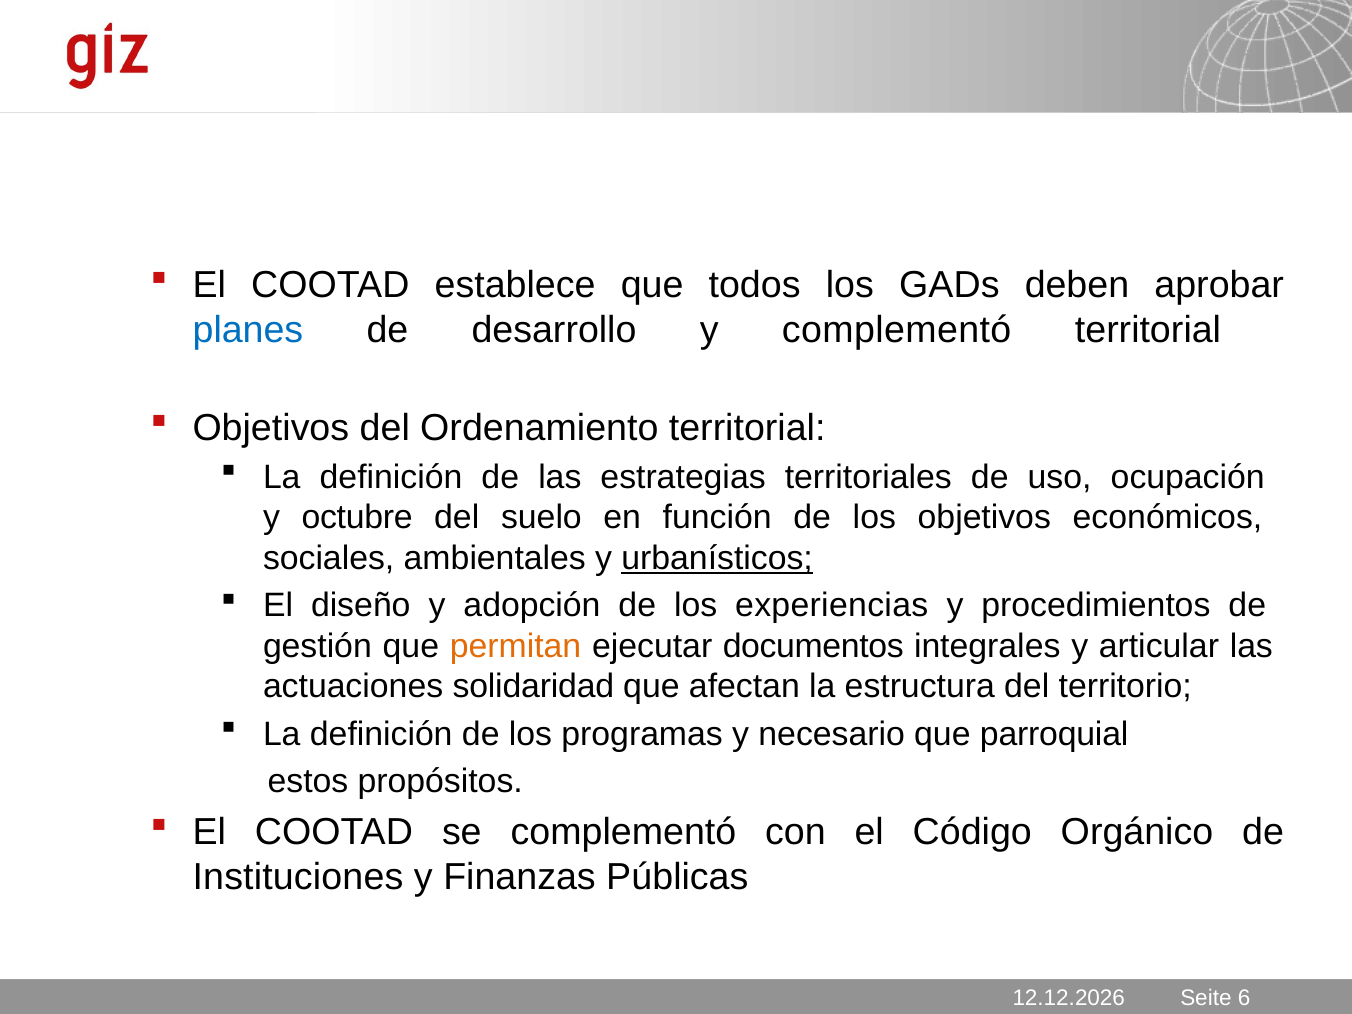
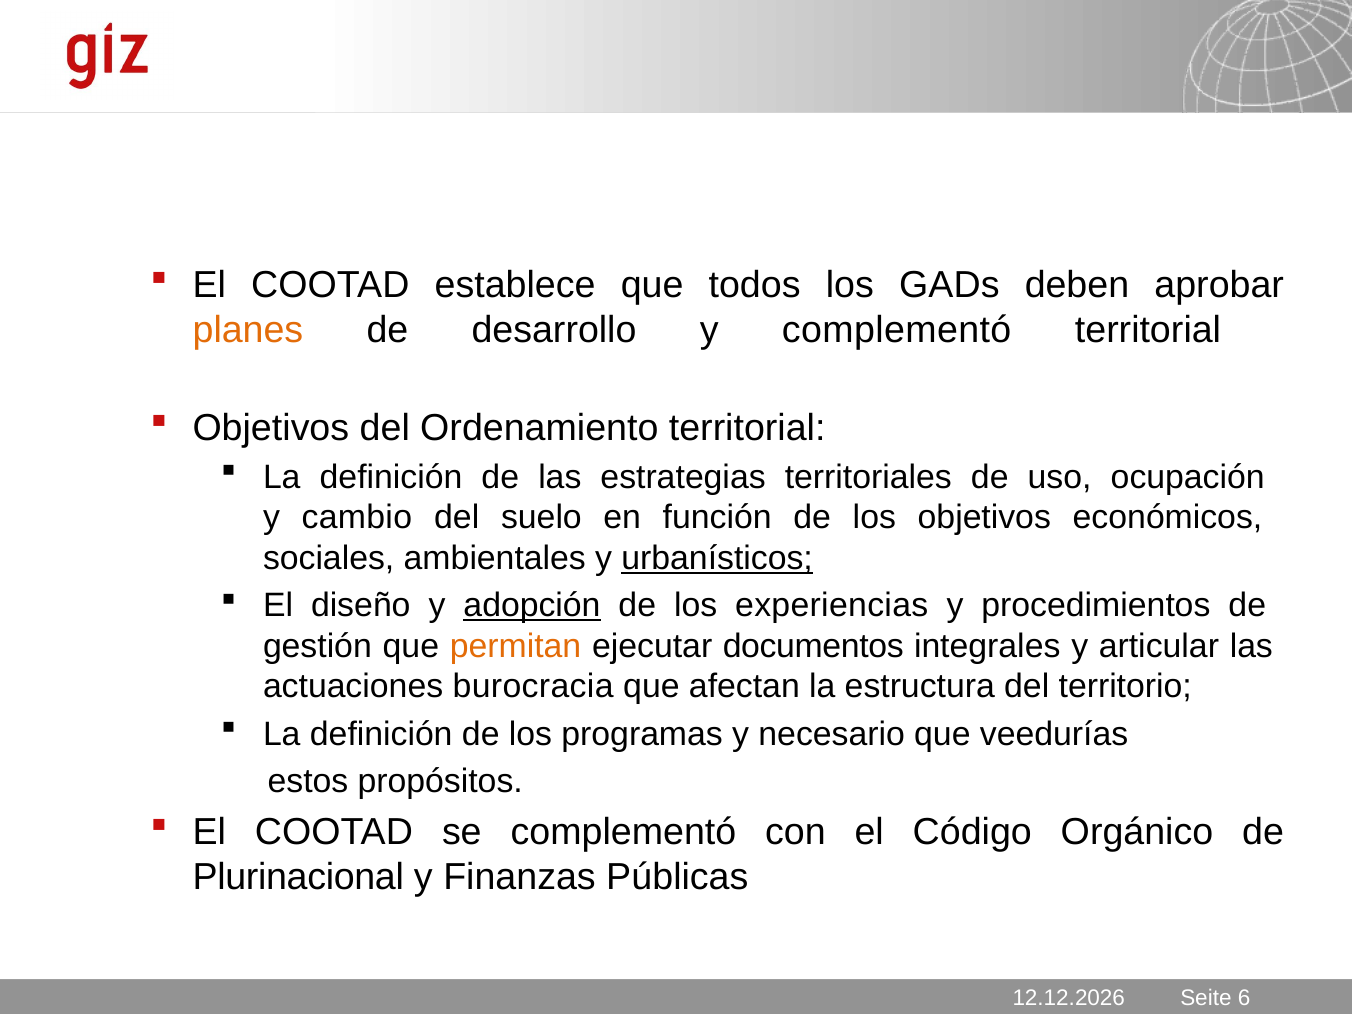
planes colour: blue -> orange
octubre: octubre -> cambio
adopción underline: none -> present
solidaridad: solidaridad -> burocracia
parroquial: parroquial -> veedurías
Instituciones: Instituciones -> Plurinacional
